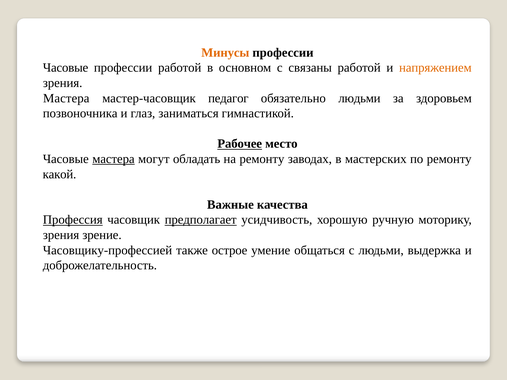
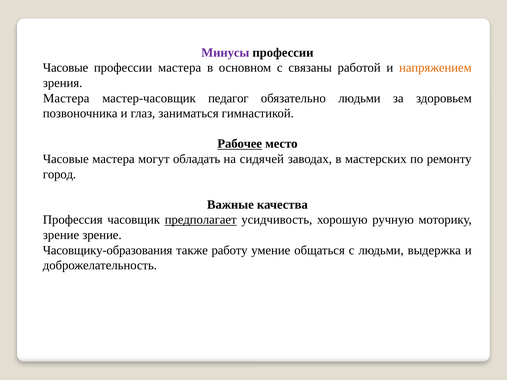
Минусы colour: orange -> purple
профессии работой: работой -> мастера
мастера at (113, 159) underline: present -> none
на ремонту: ремонту -> сидячей
какой: какой -> город
Профессия underline: present -> none
зрения at (61, 235): зрения -> зрение
Часовщику-профессией: Часовщику-профессией -> Часовщику-образования
острое: острое -> работу
